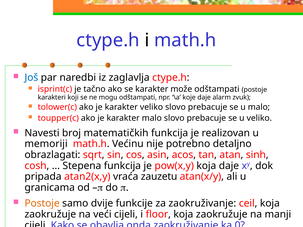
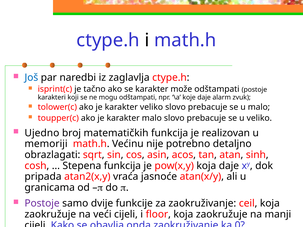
Navesti: Navesti -> Ujedno
zauzetu: zauzetu -> jasnoće
Postoje at (42, 204) colour: orange -> purple
